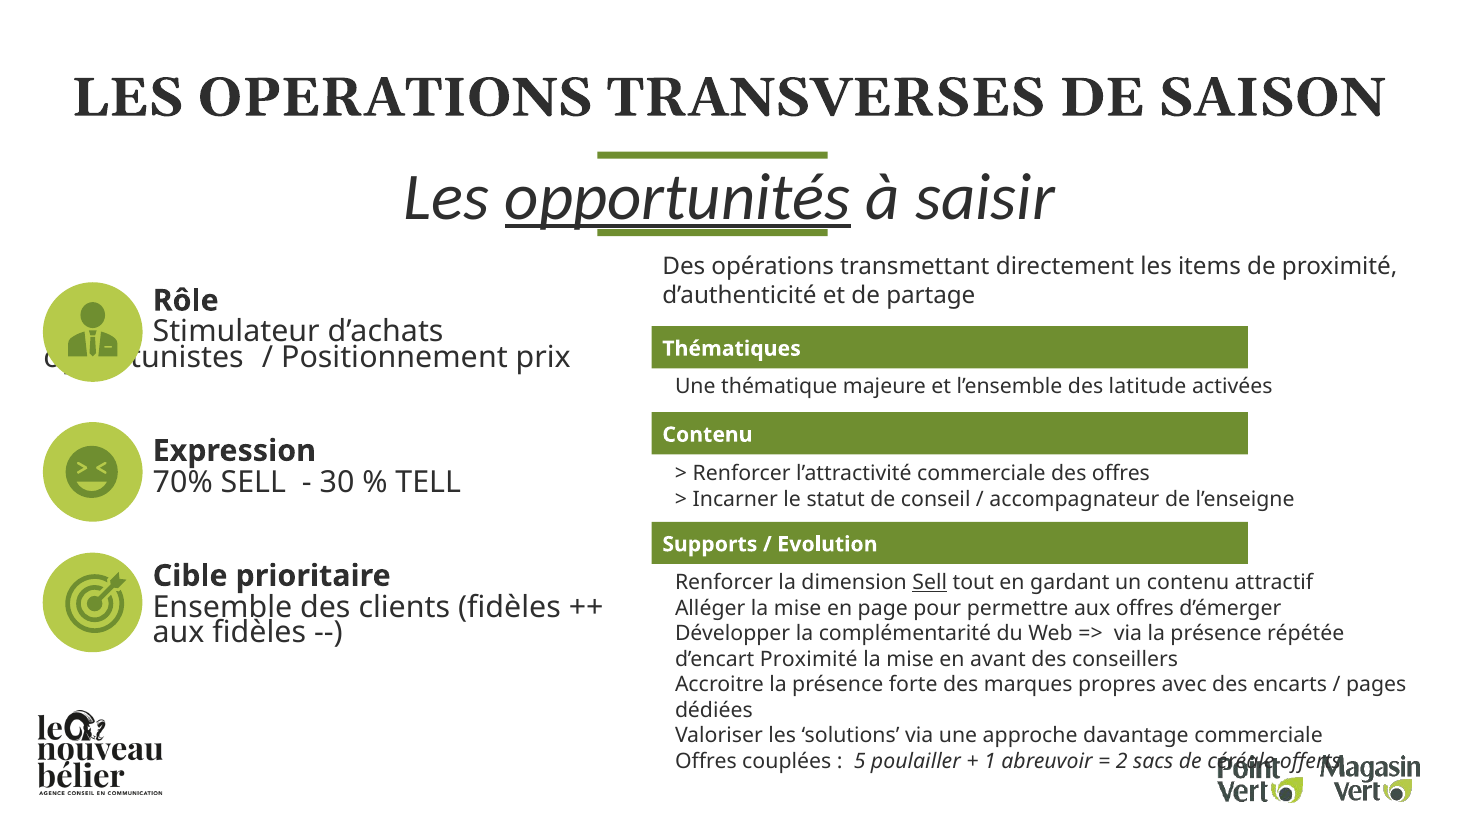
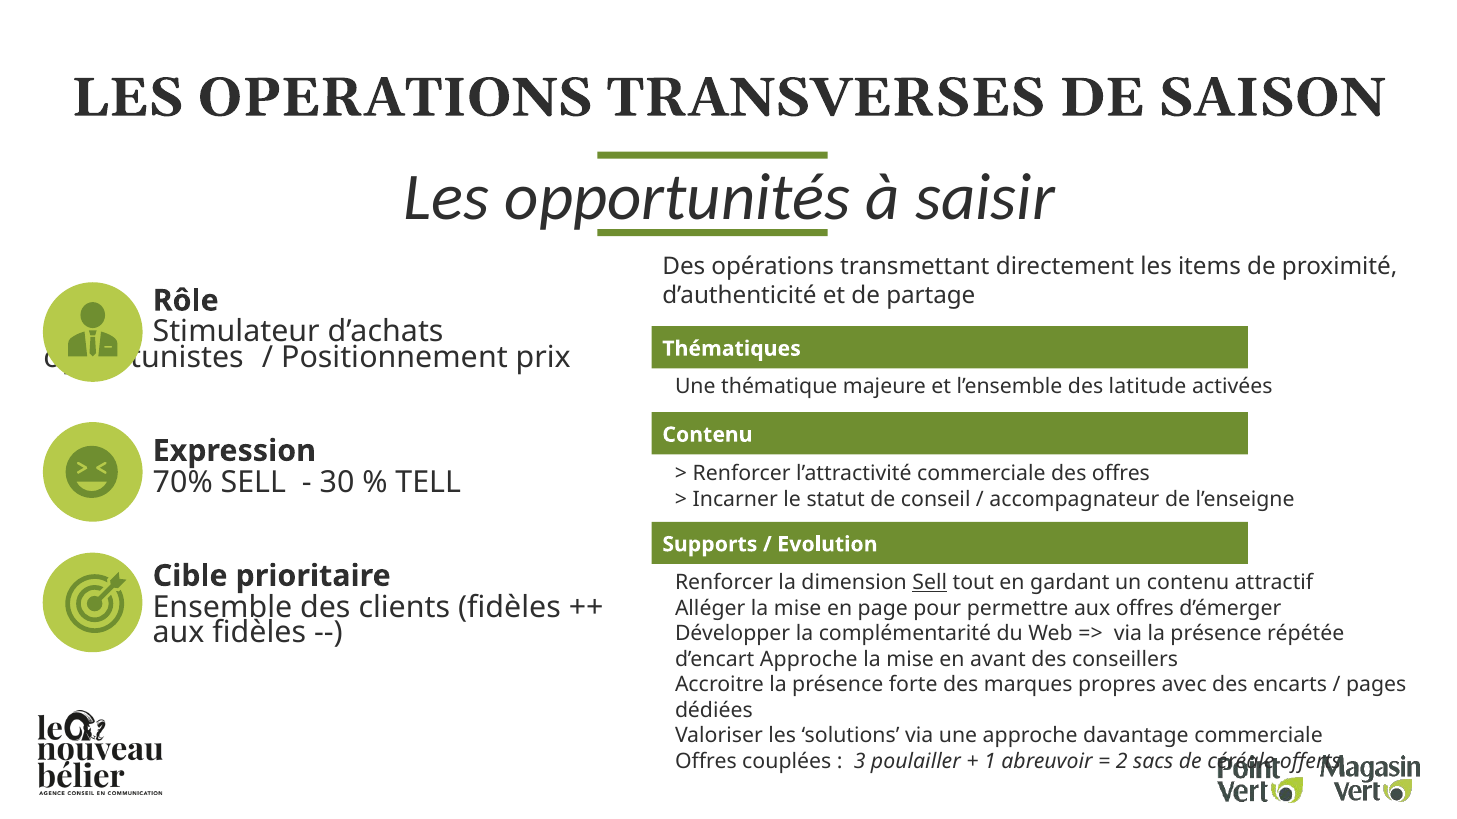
opportunités underline: present -> none
d’encart Proximité: Proximité -> Approche
5: 5 -> 3
